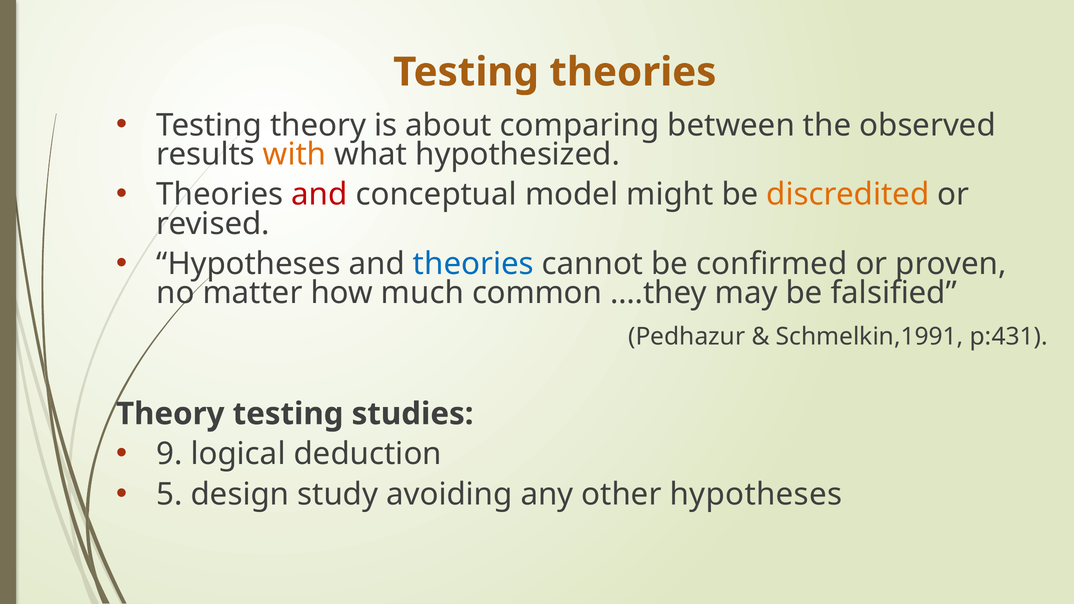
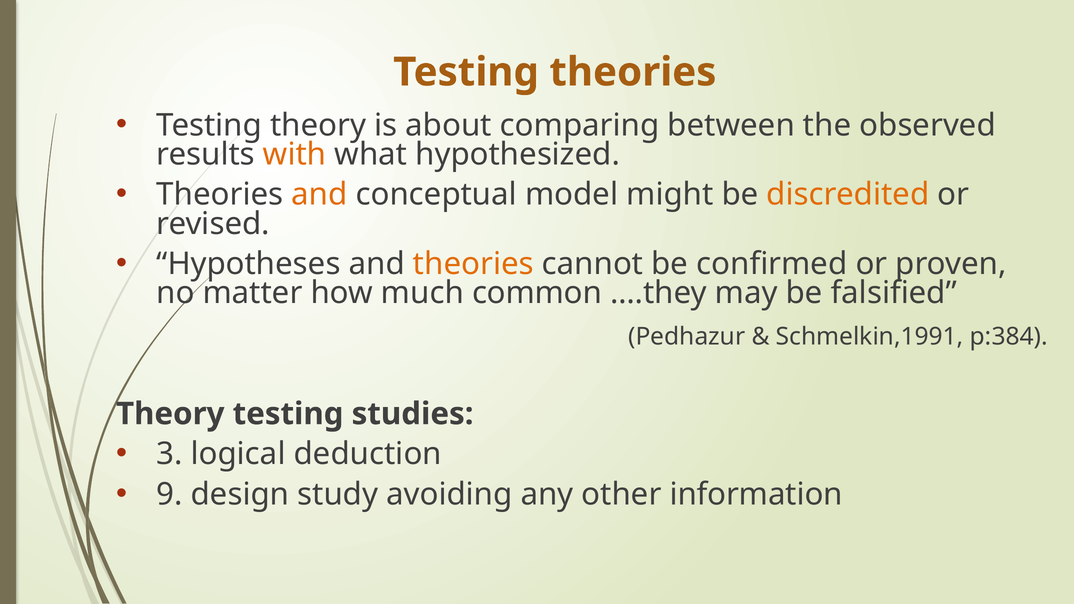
and at (319, 195) colour: red -> orange
theories at (473, 264) colour: blue -> orange
p:431: p:431 -> p:384
9: 9 -> 3
5: 5 -> 9
other hypotheses: hypotheses -> information
